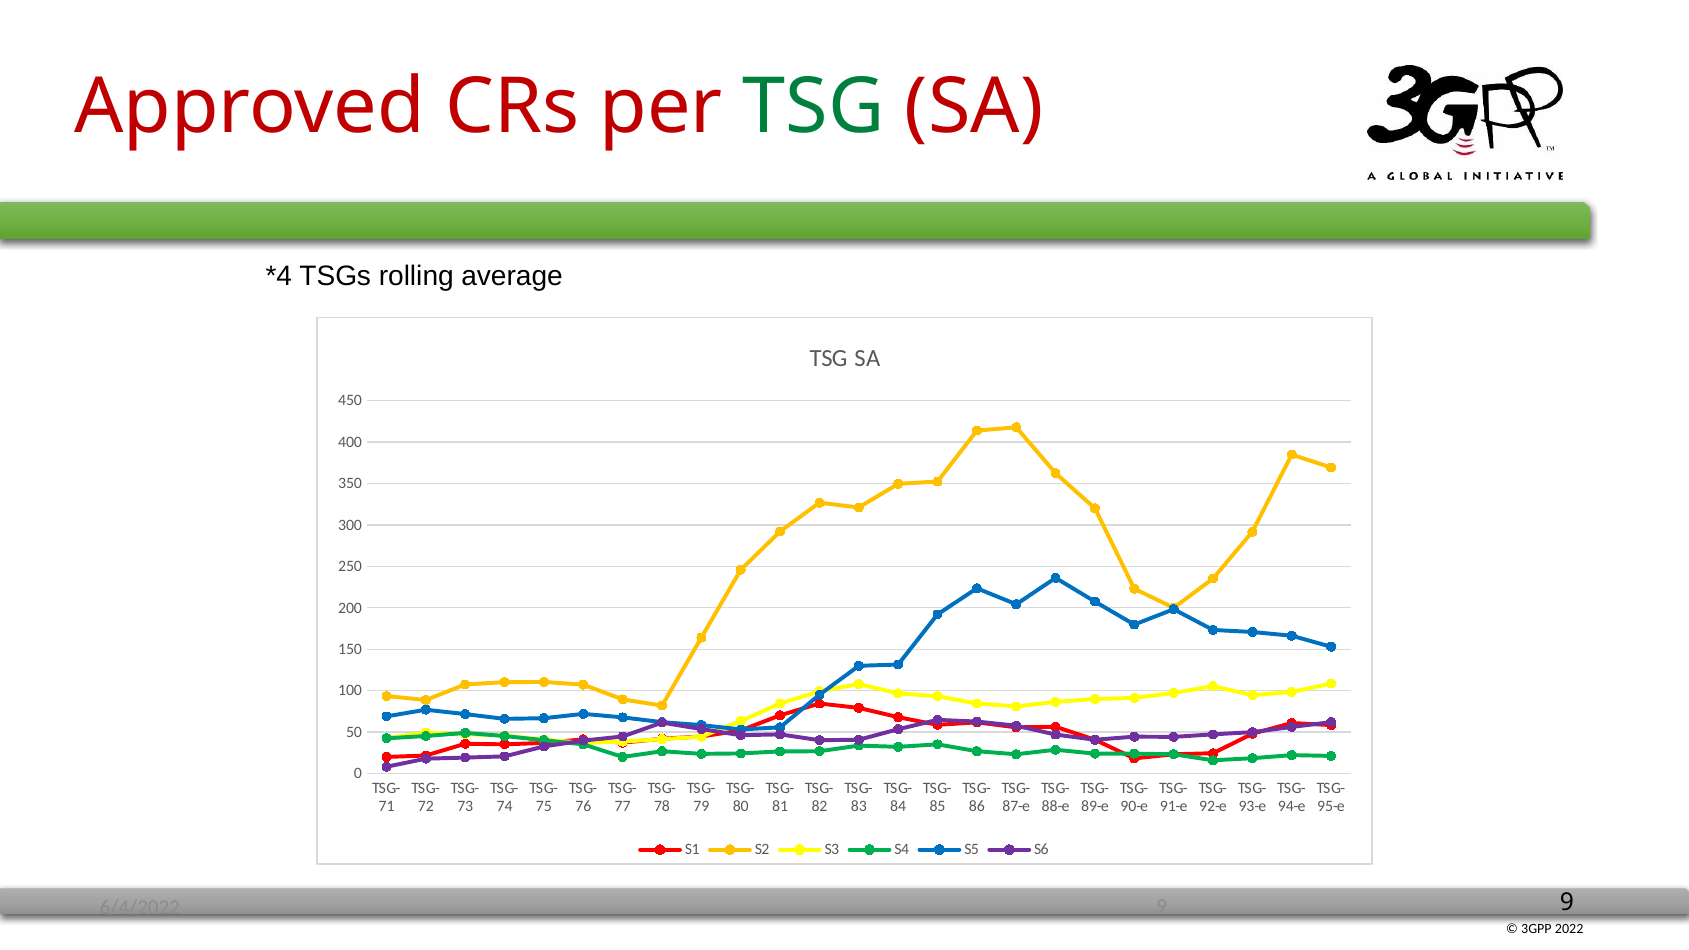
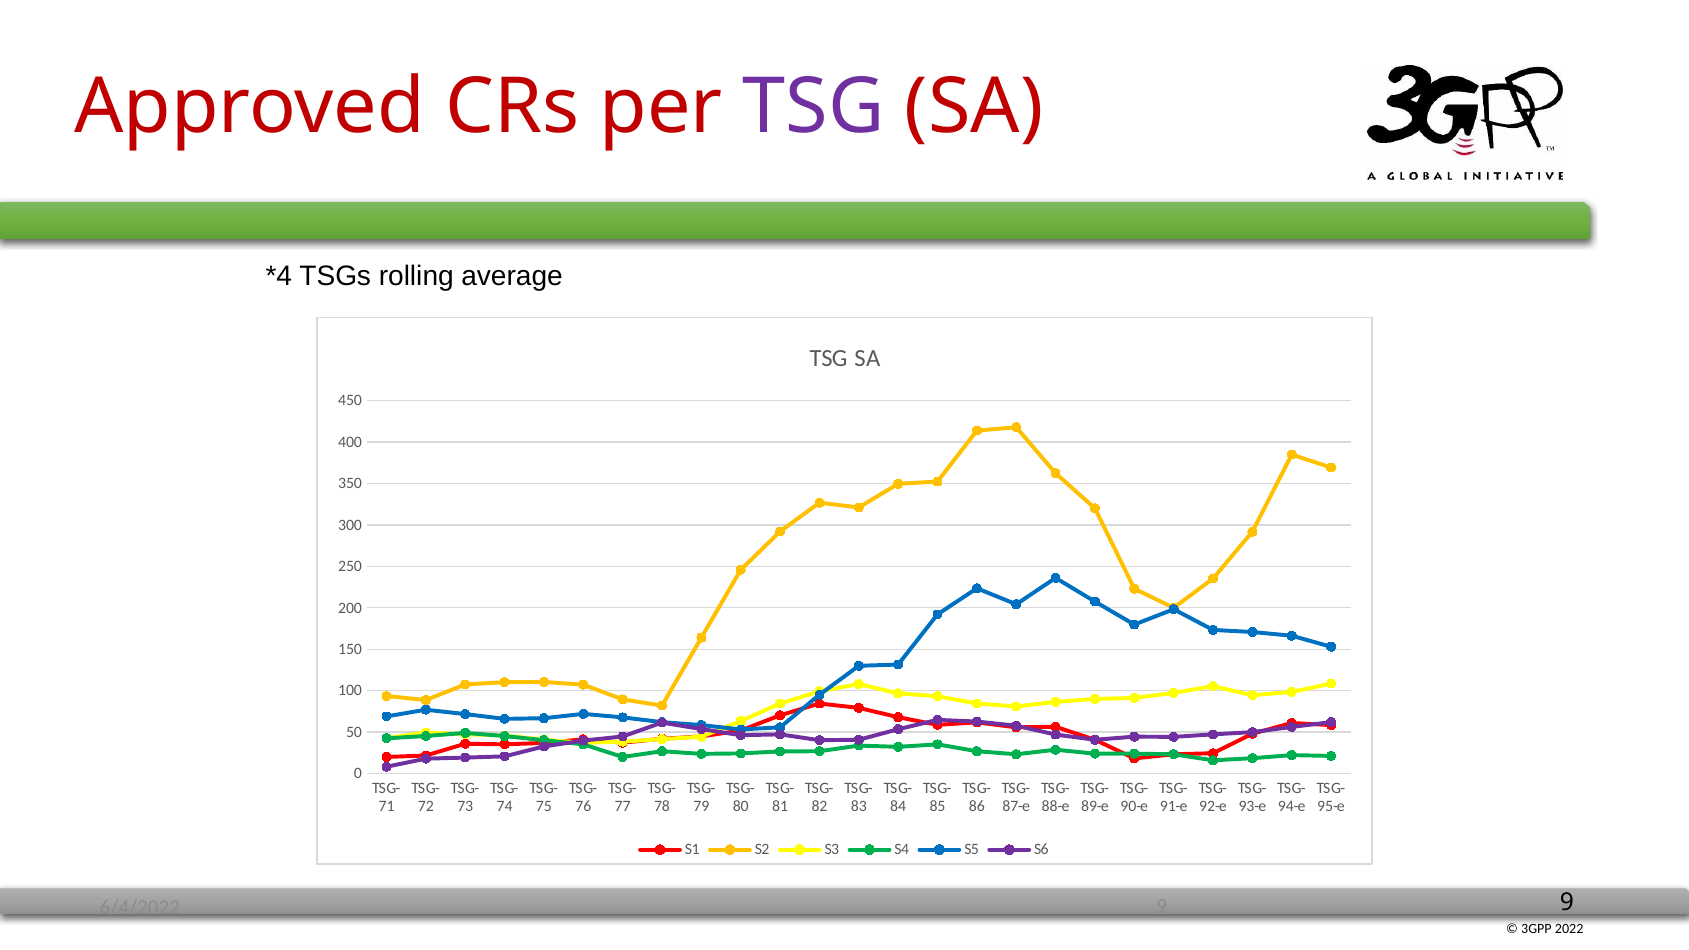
TSG at (814, 107) colour: green -> purple
